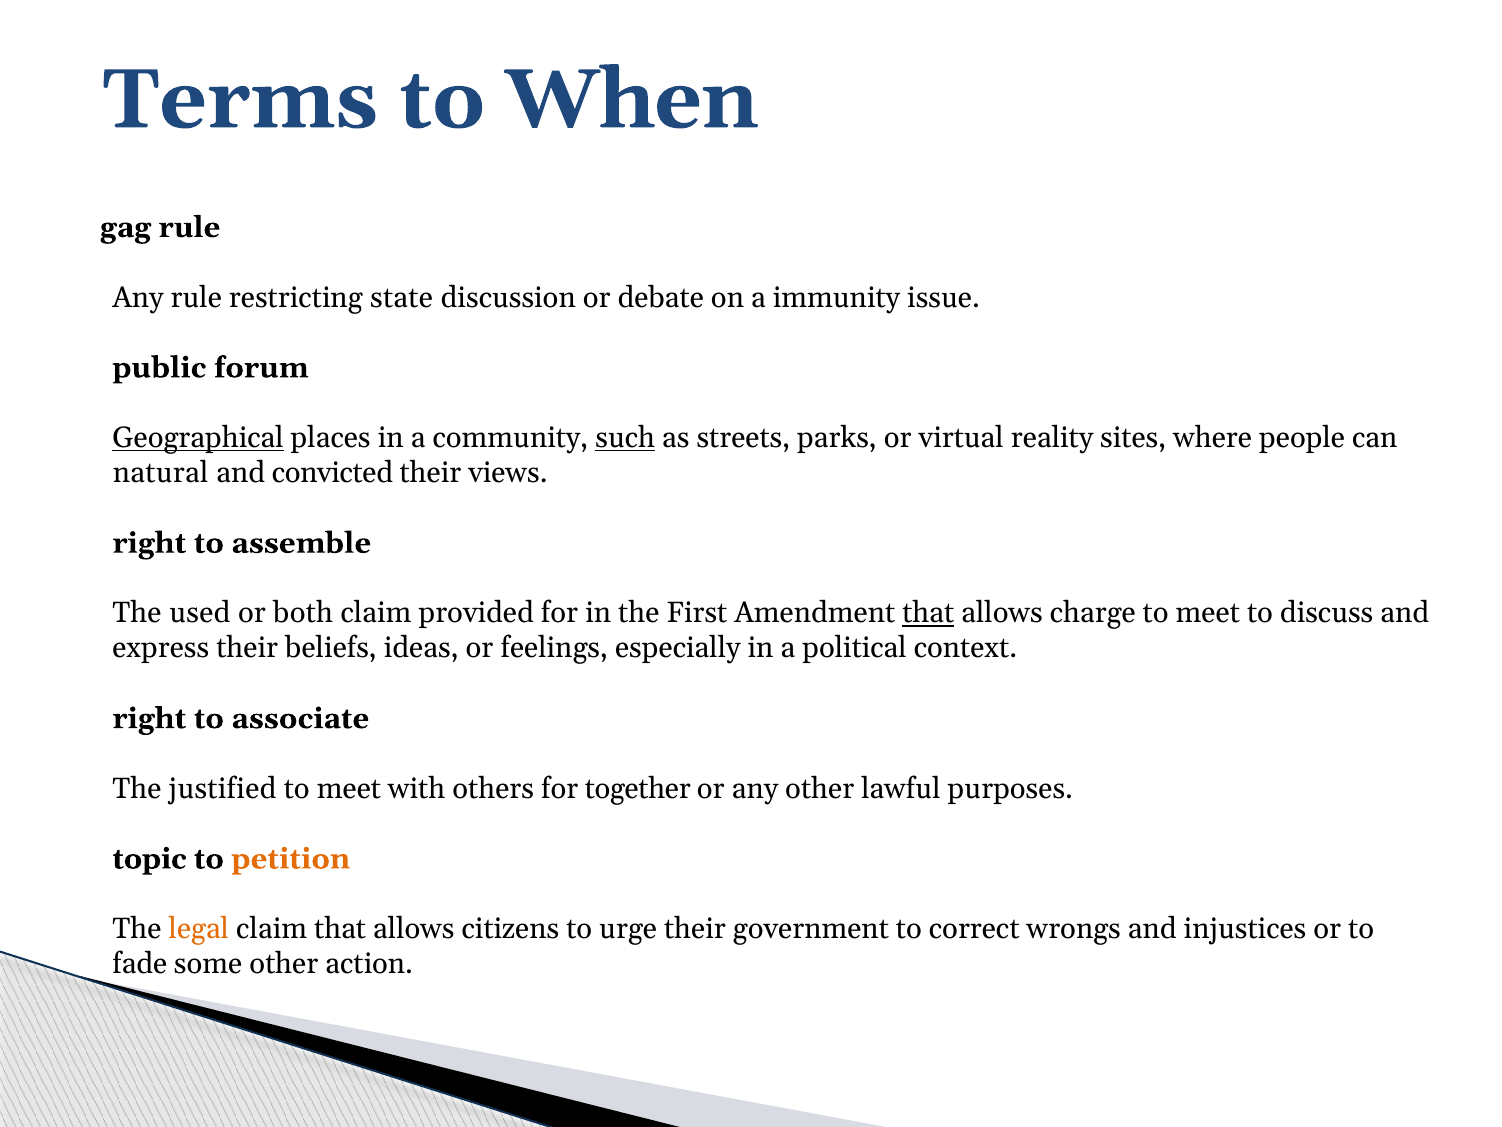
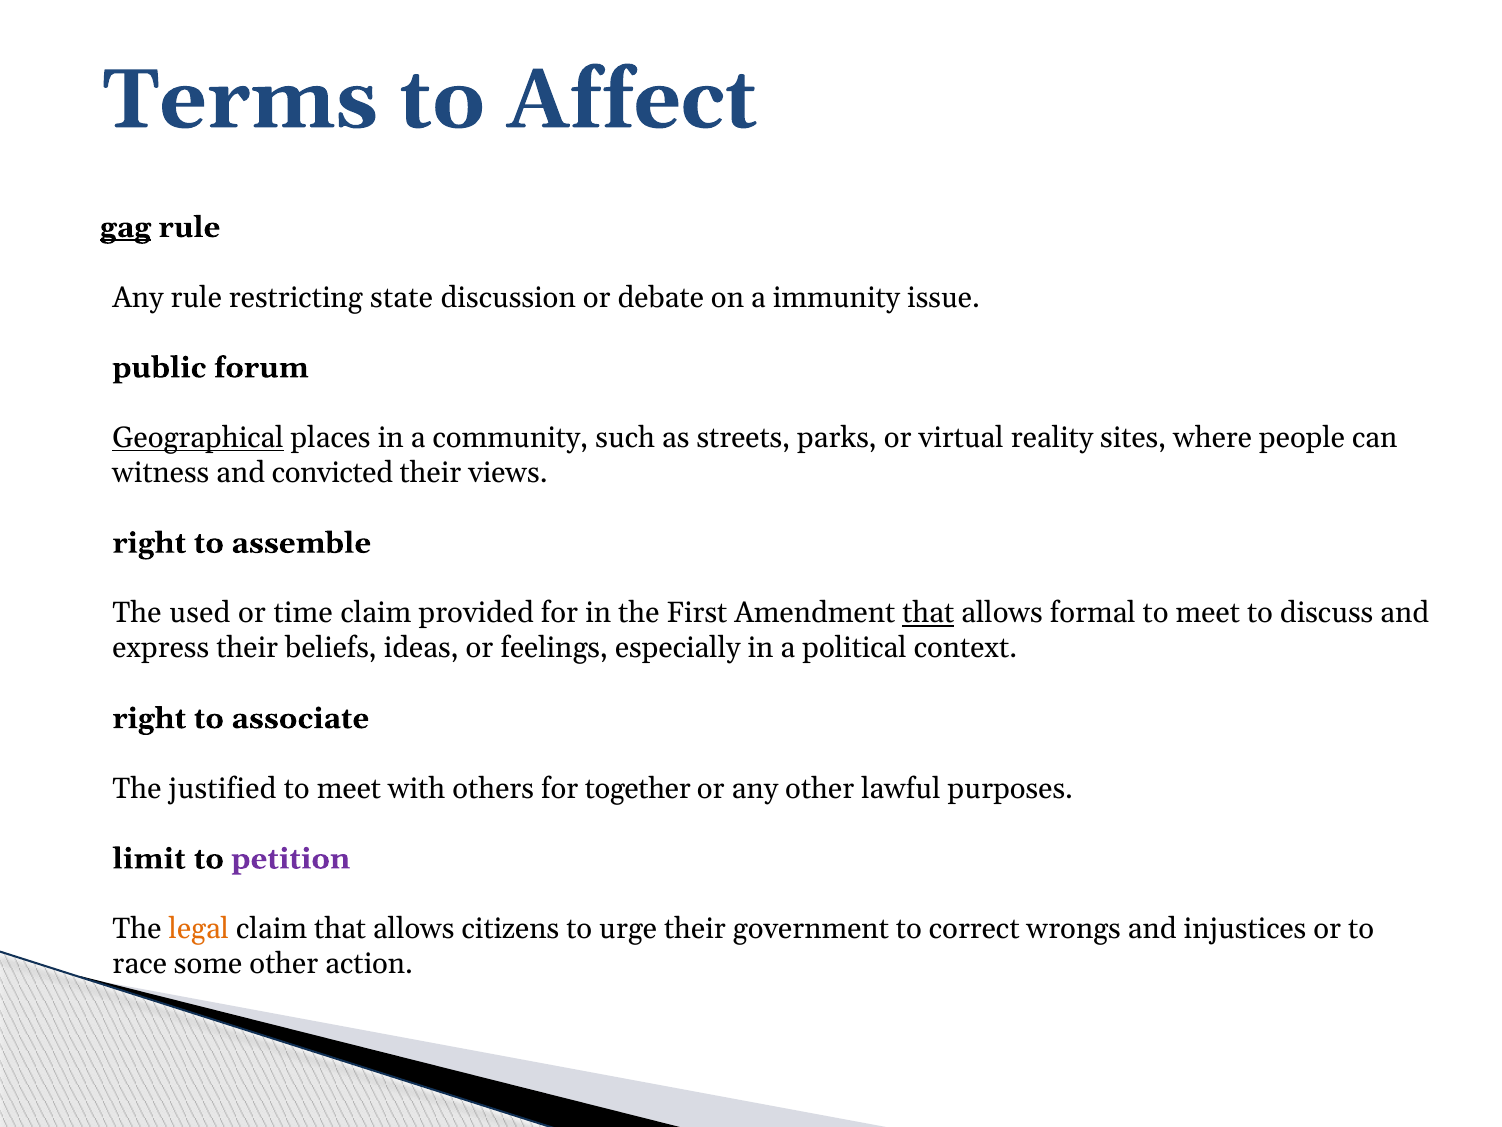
When: When -> Affect
gag underline: none -> present
such underline: present -> none
natural: natural -> witness
both: both -> time
charge: charge -> formal
topic: topic -> limit
petition colour: orange -> purple
fade: fade -> race
